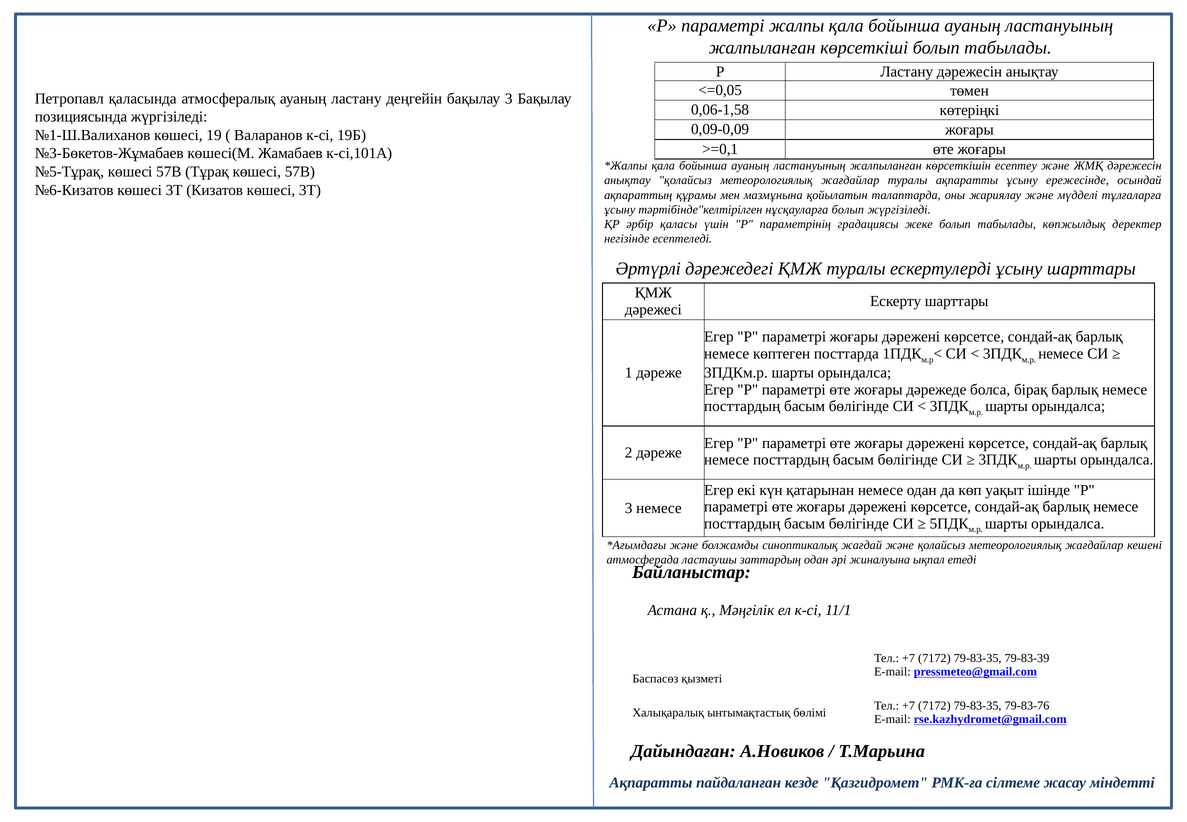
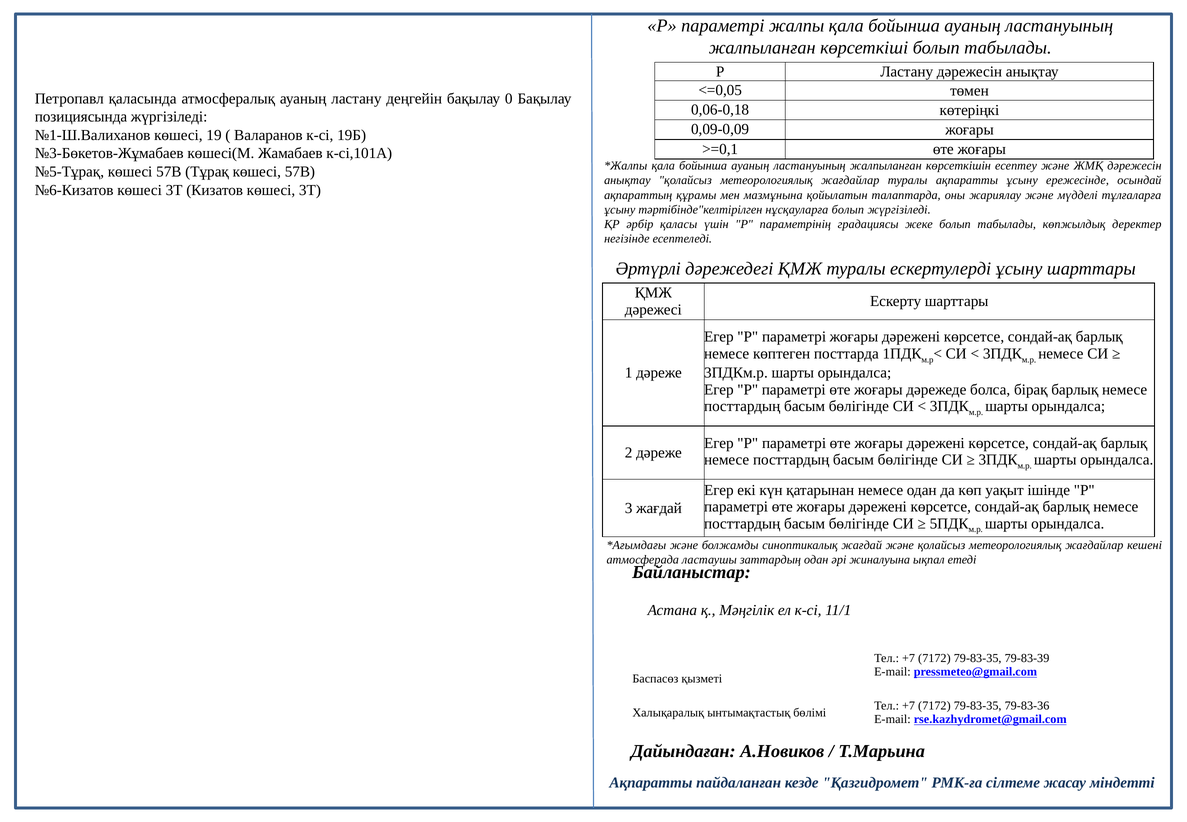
бақылау 3: 3 -> 0
0,06-1,58: 0,06-1,58 -> 0,06-0,18
3 немесе: немесе -> жағдай
79-83-76: 79-83-76 -> 79-83-36
